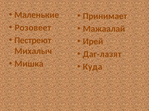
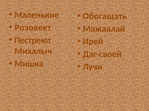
Принимает: Принимает -> Обогащать
Даг-лазят: Даг-лазят -> Даг-своей
Куда: Куда -> Лучи
